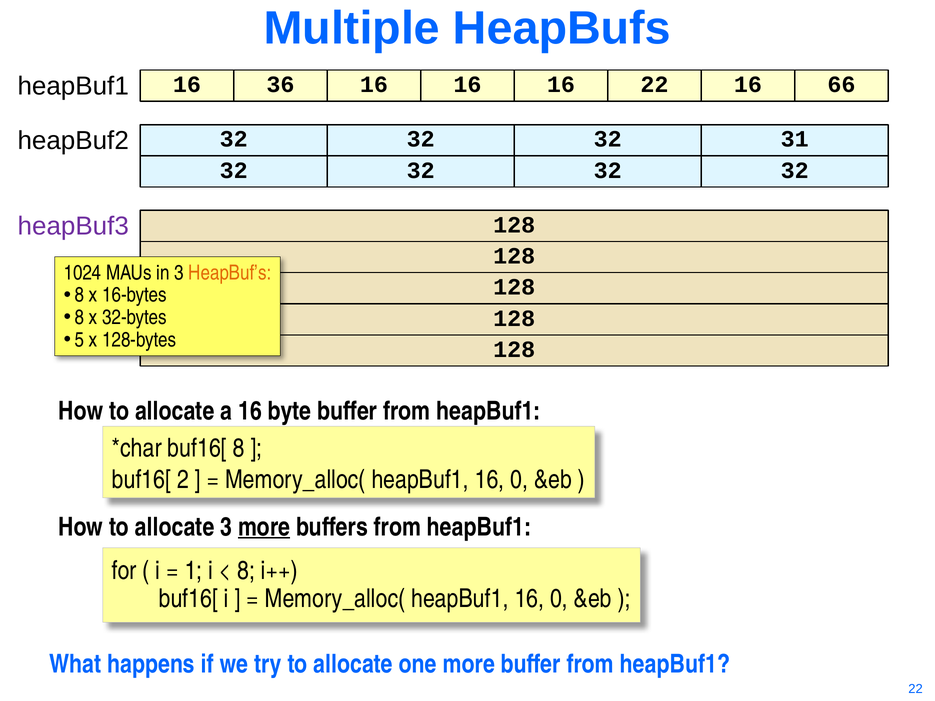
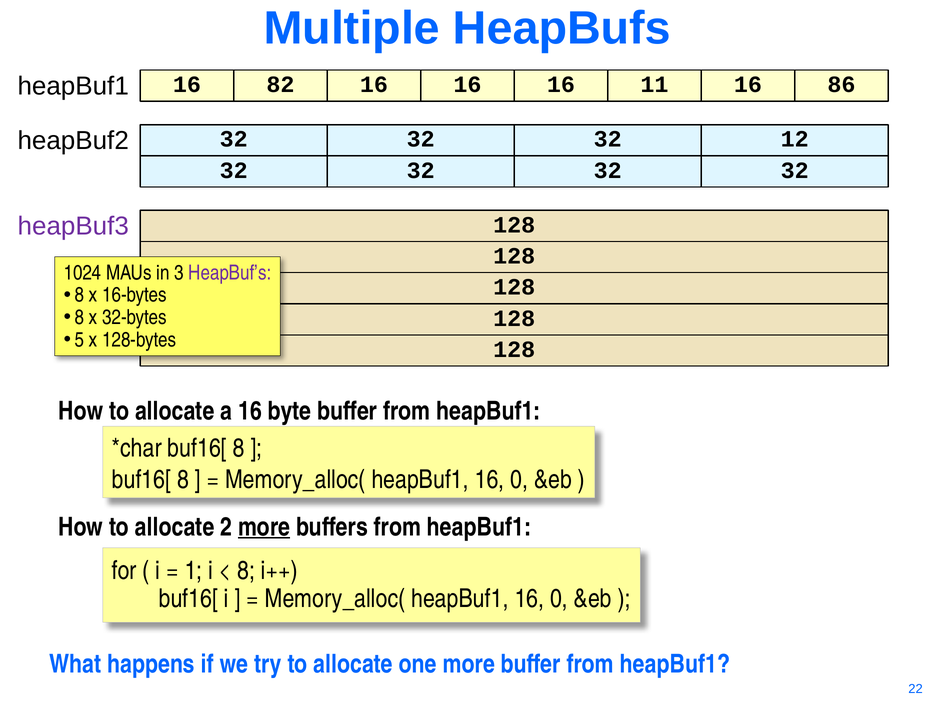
36: 36 -> 82
16 22: 22 -> 11
66: 66 -> 86
31: 31 -> 12
HeapBuf’s colour: orange -> purple
2 at (183, 480): 2 -> 8
allocate 3: 3 -> 2
